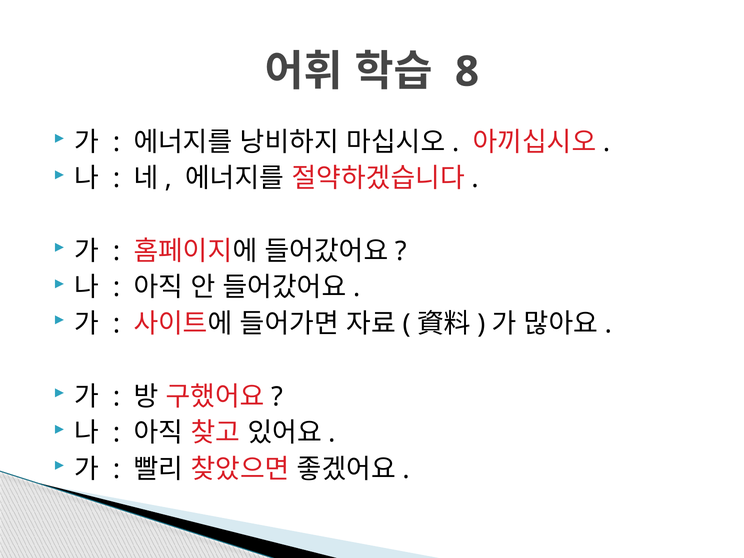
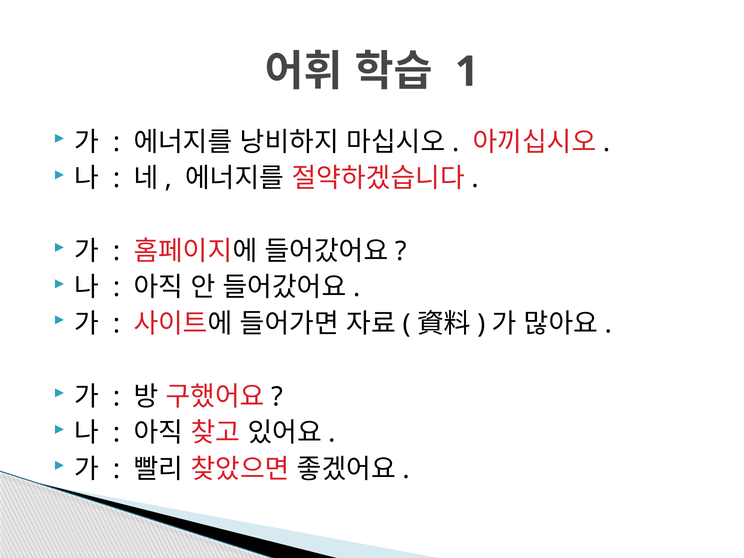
8: 8 -> 1
